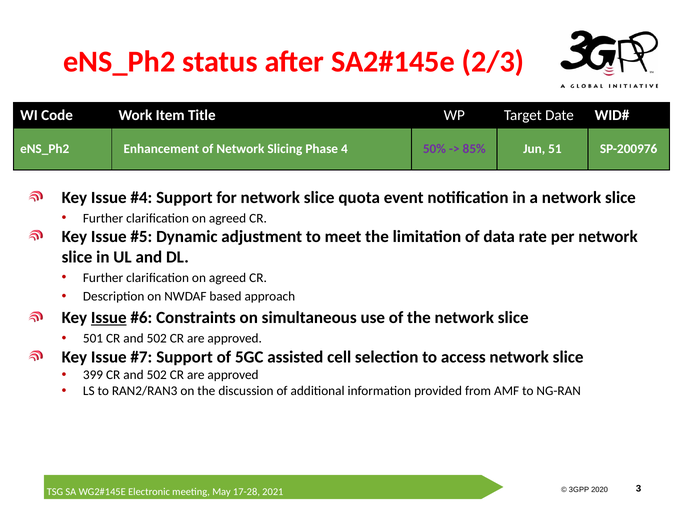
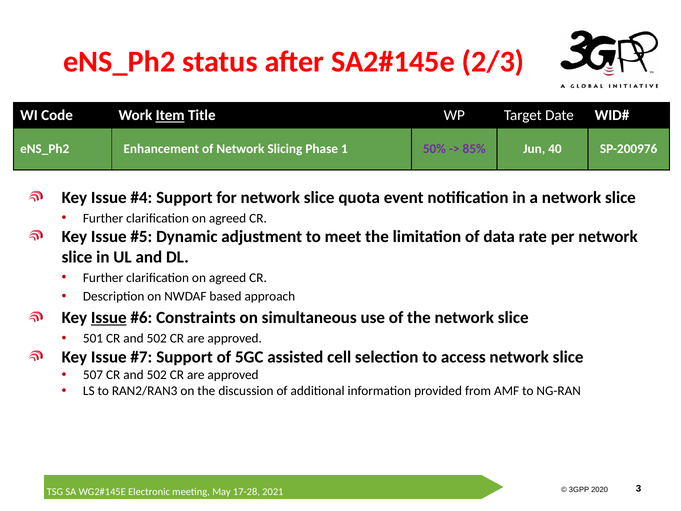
Item underline: none -> present
4: 4 -> 1
51: 51 -> 40
399: 399 -> 507
